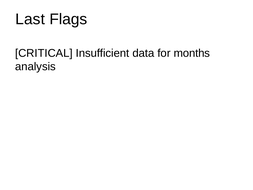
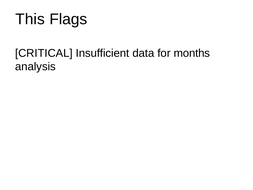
Last: Last -> This
